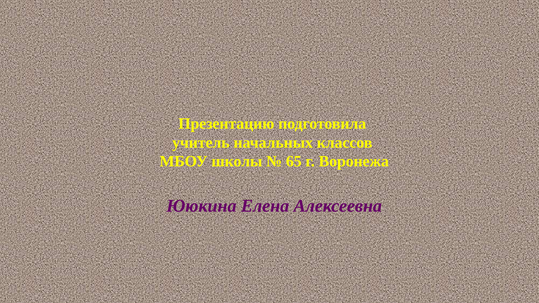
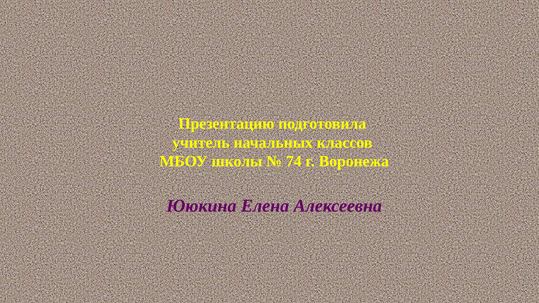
65: 65 -> 74
